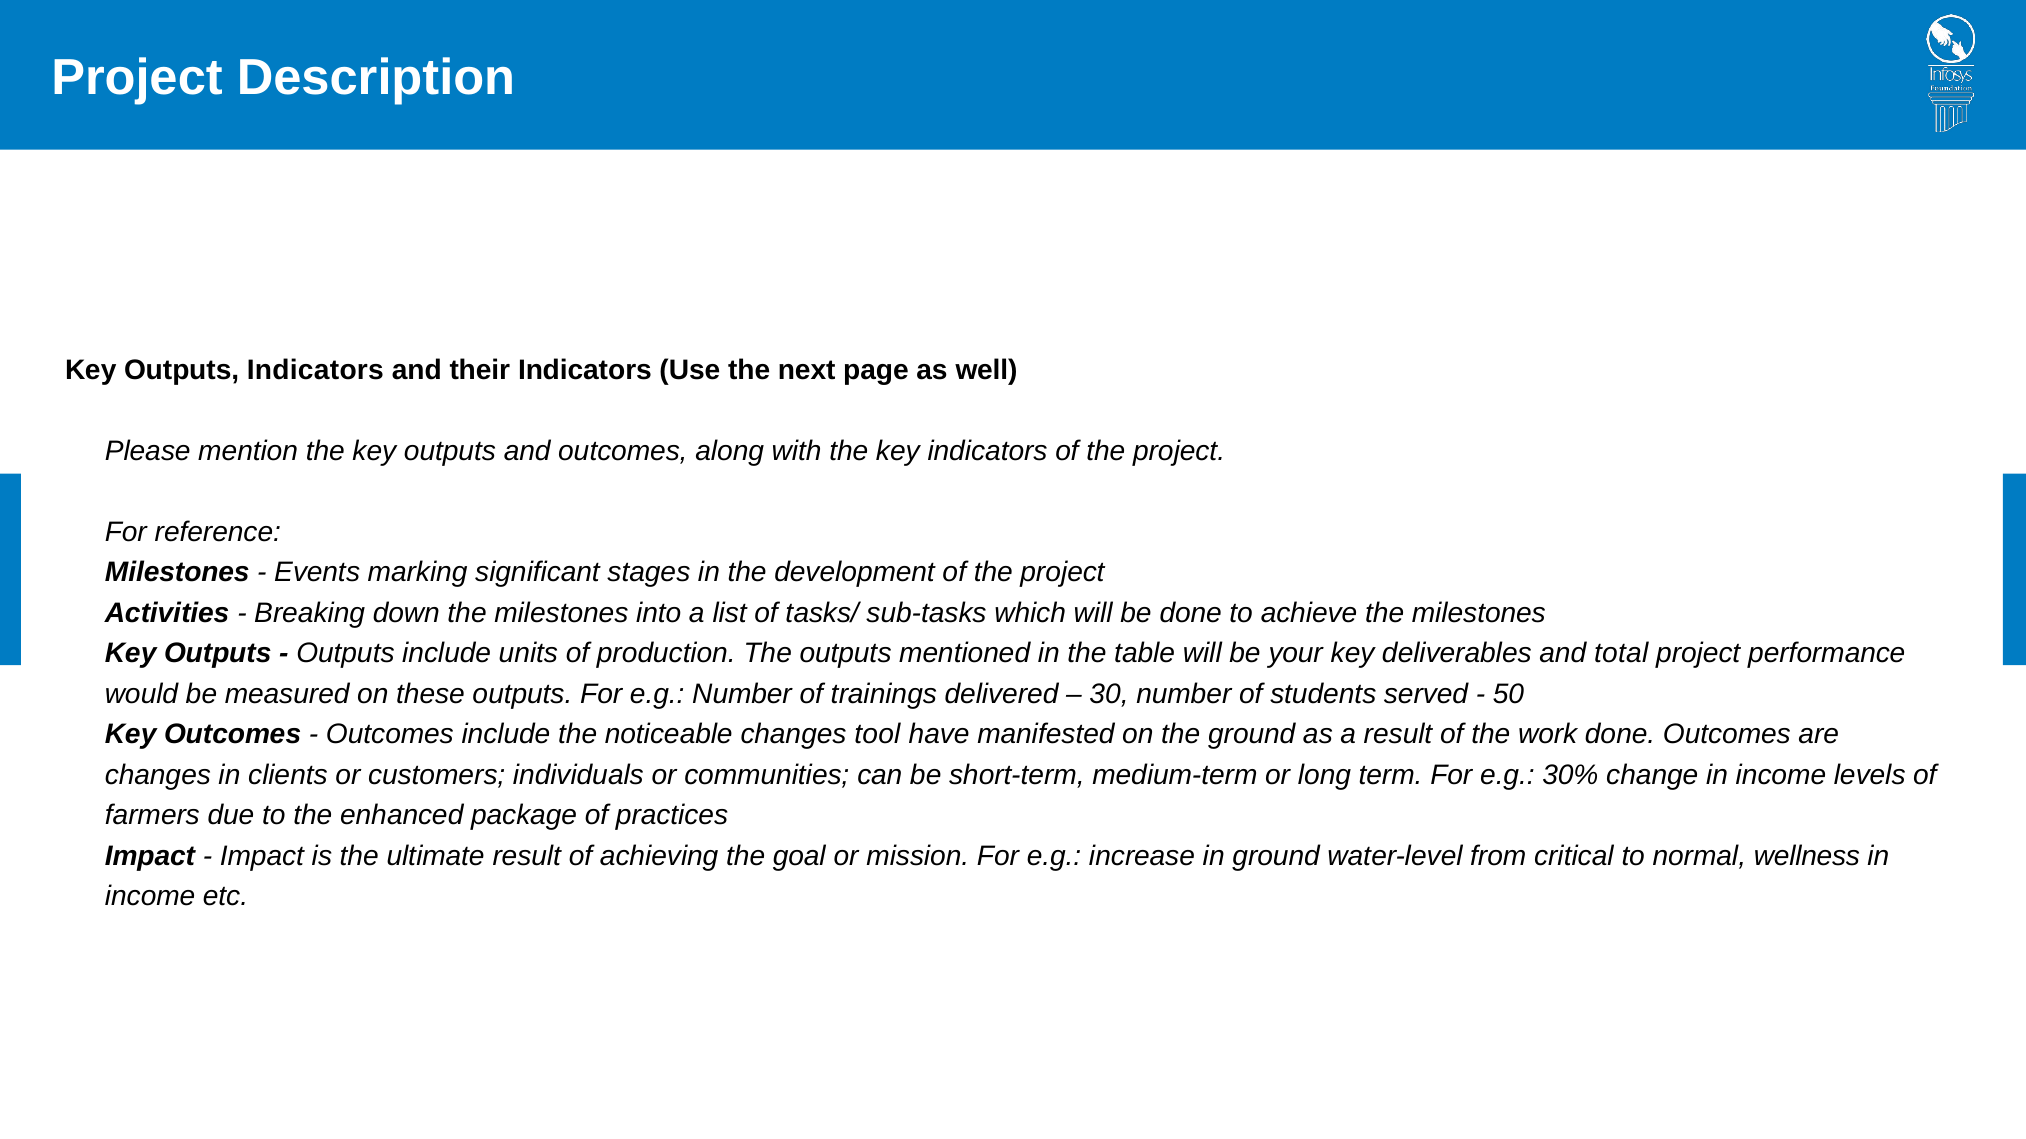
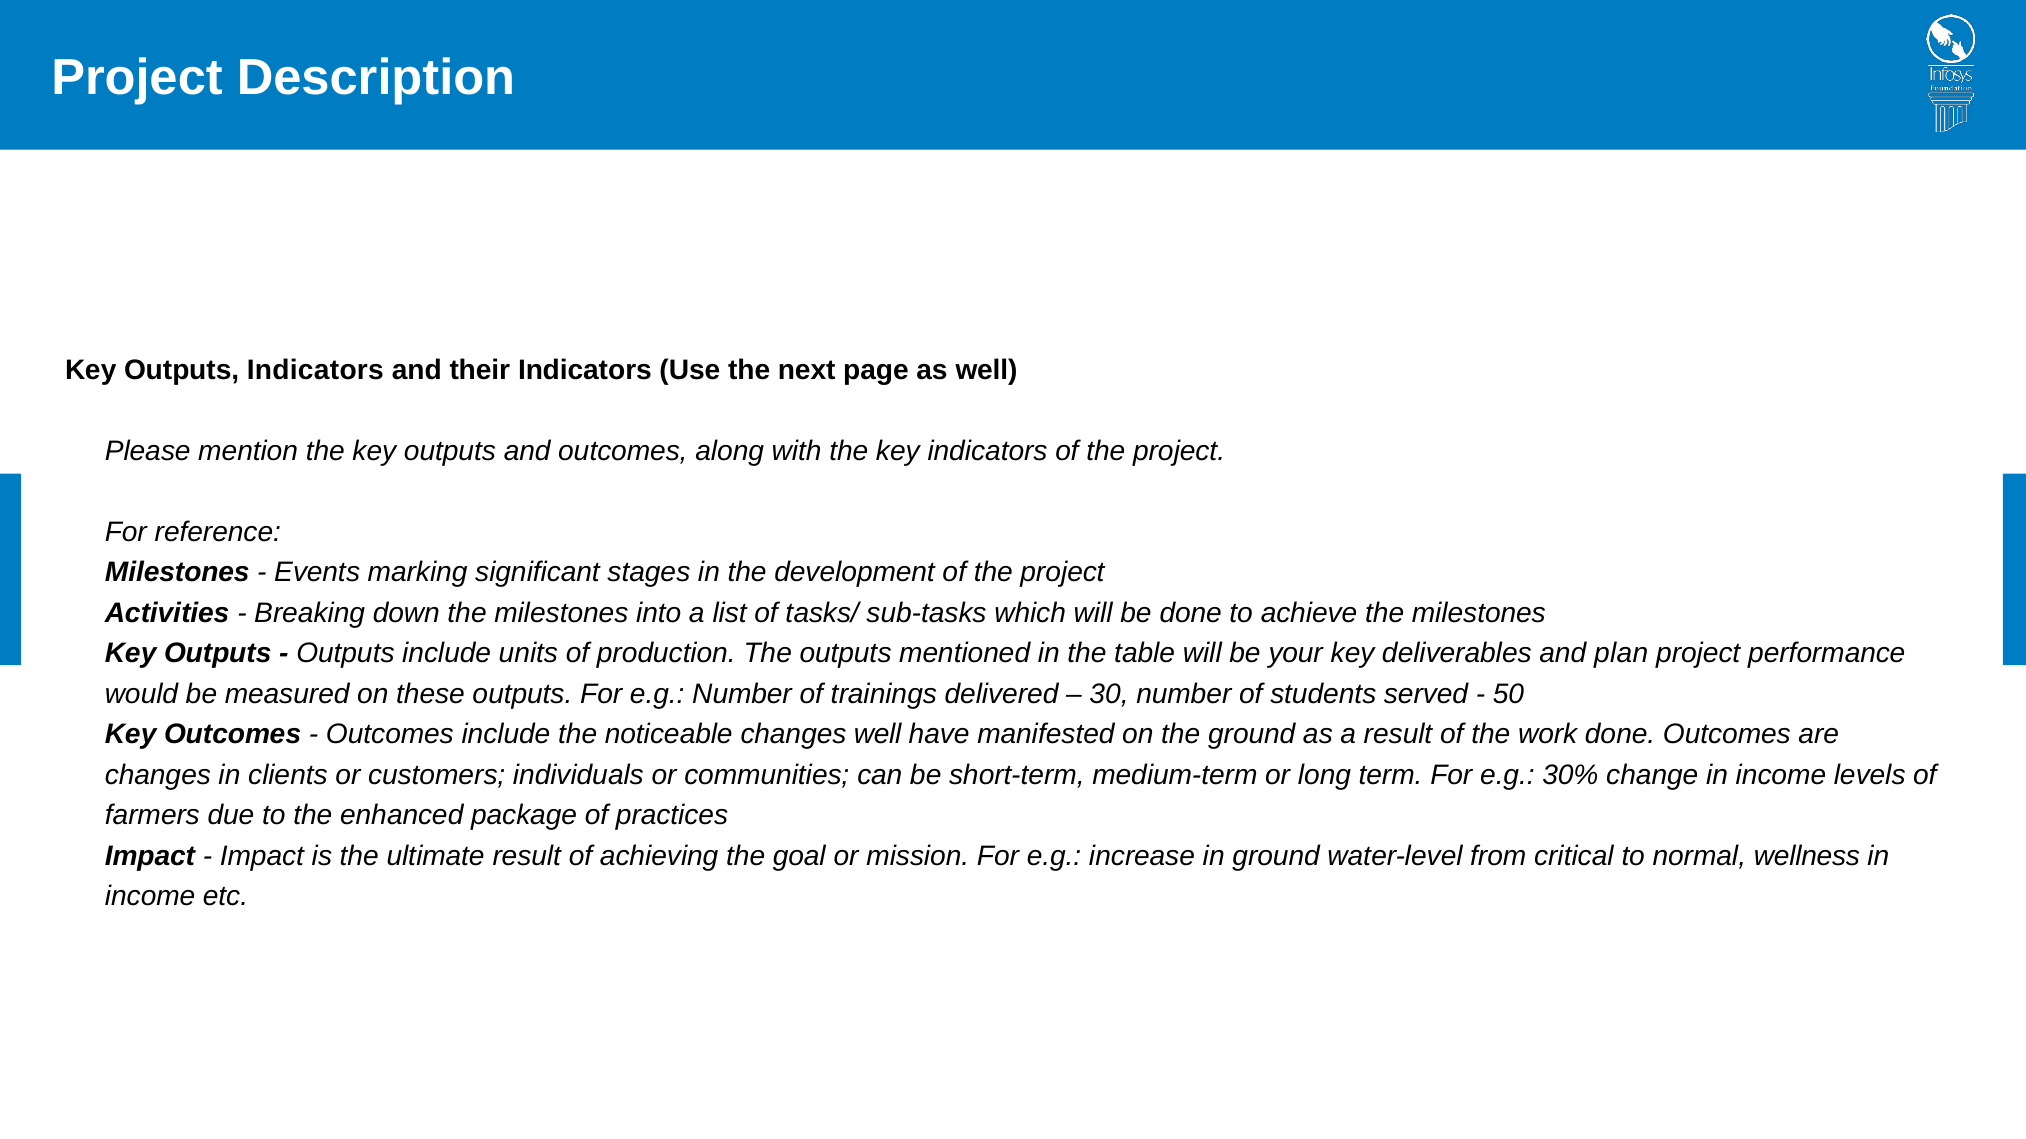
total: total -> plan
changes tool: tool -> well
